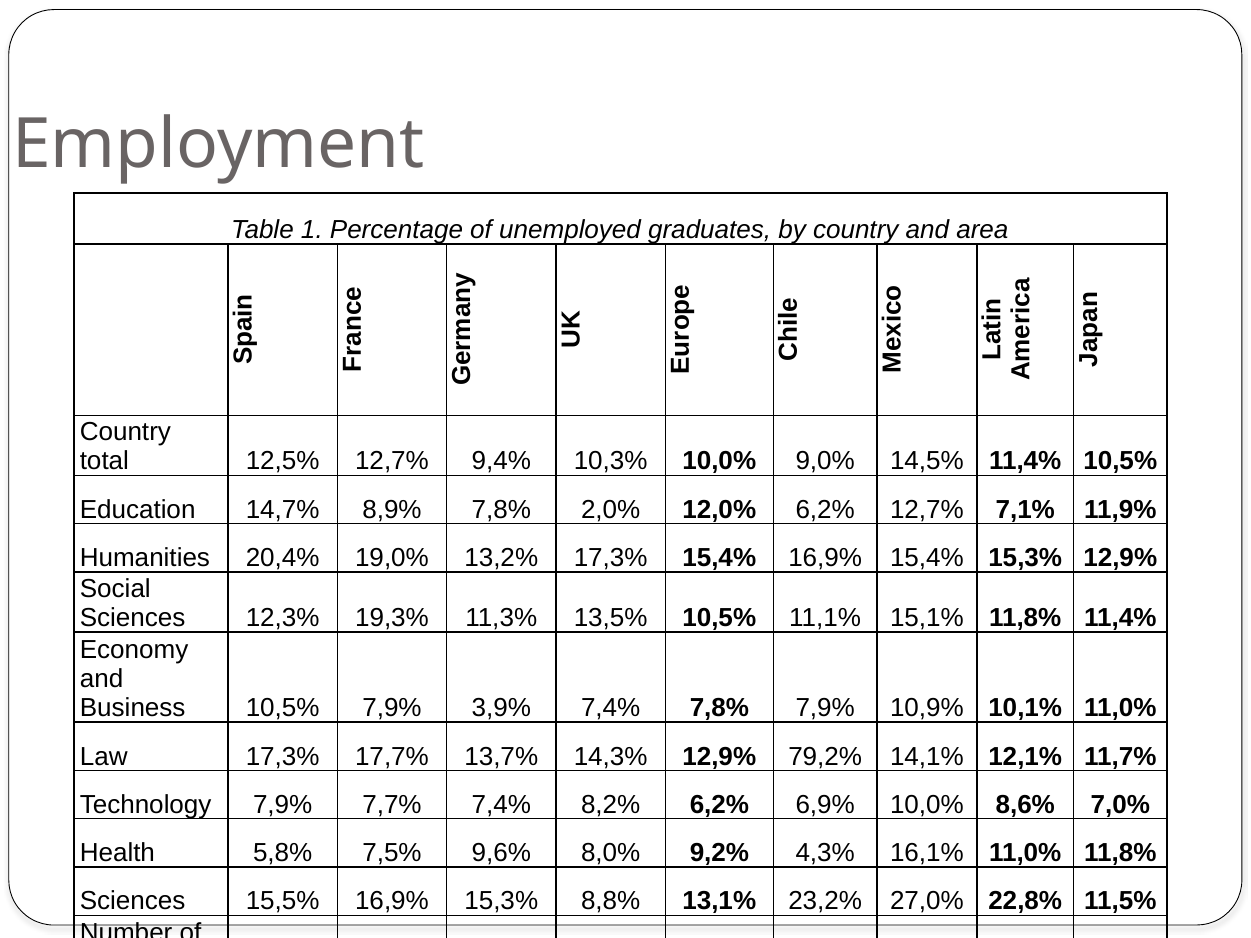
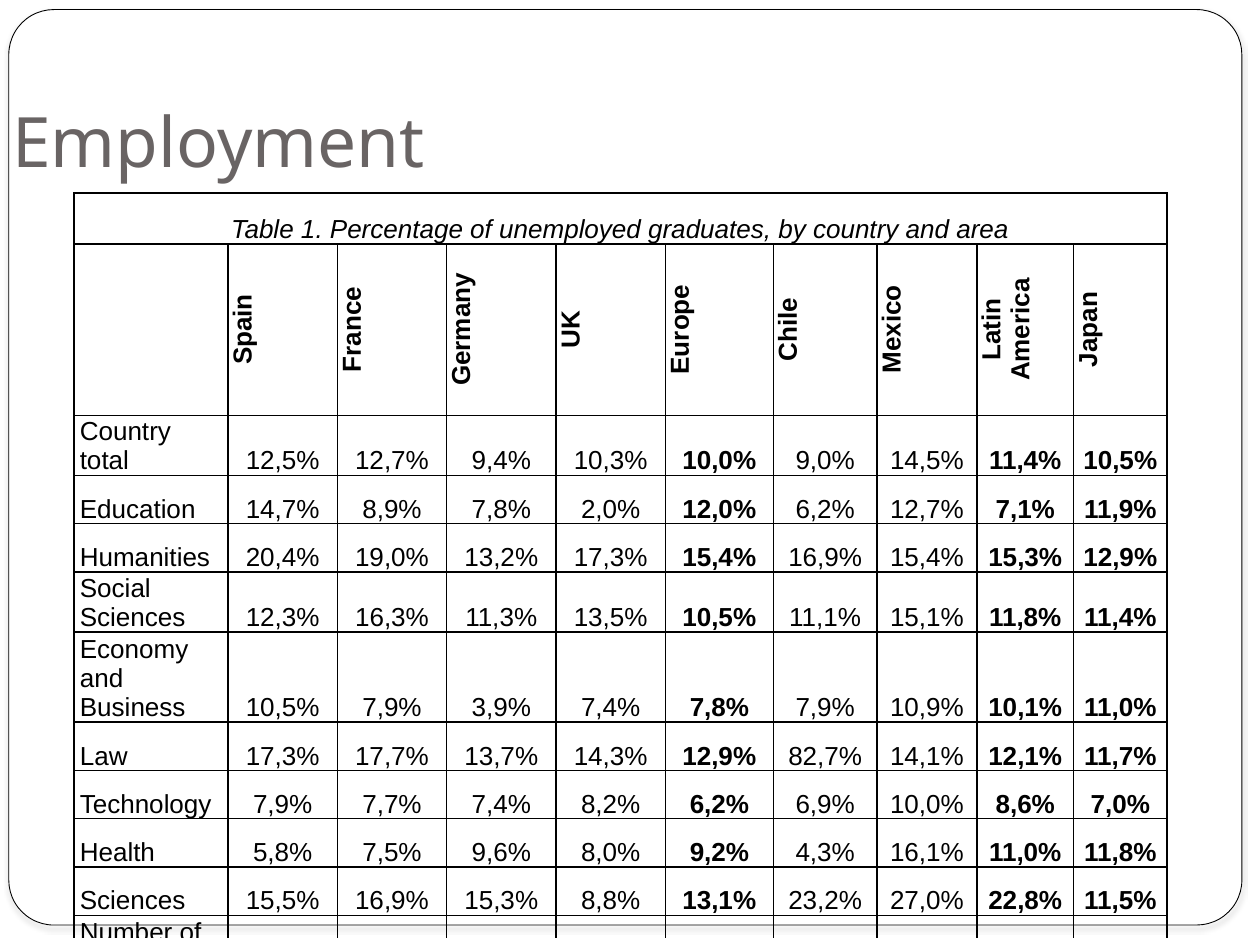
19,3%: 19,3% -> 16,3%
79,2%: 79,2% -> 82,7%
